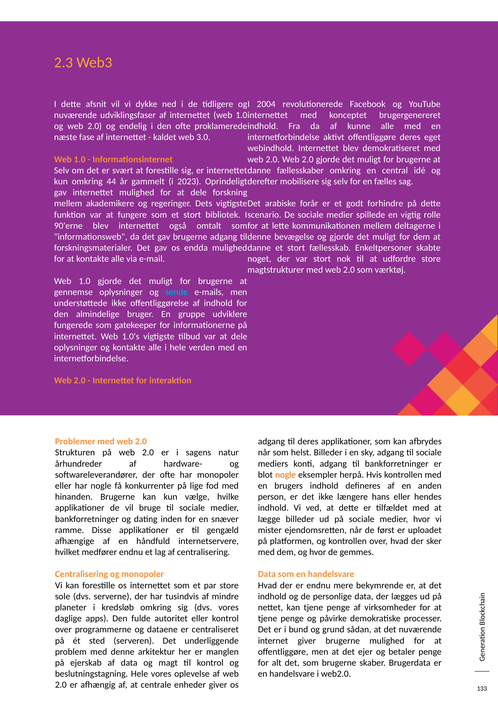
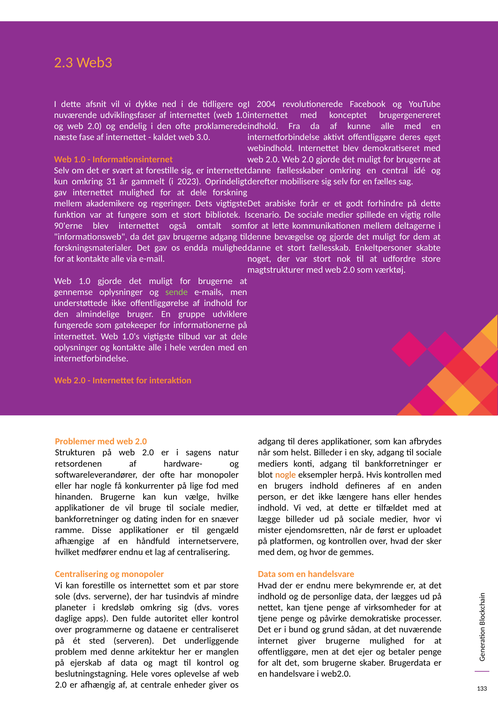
44: 44 -> 31
sende colour: light blue -> light green
århundreder: århundreder -> retsordenen
